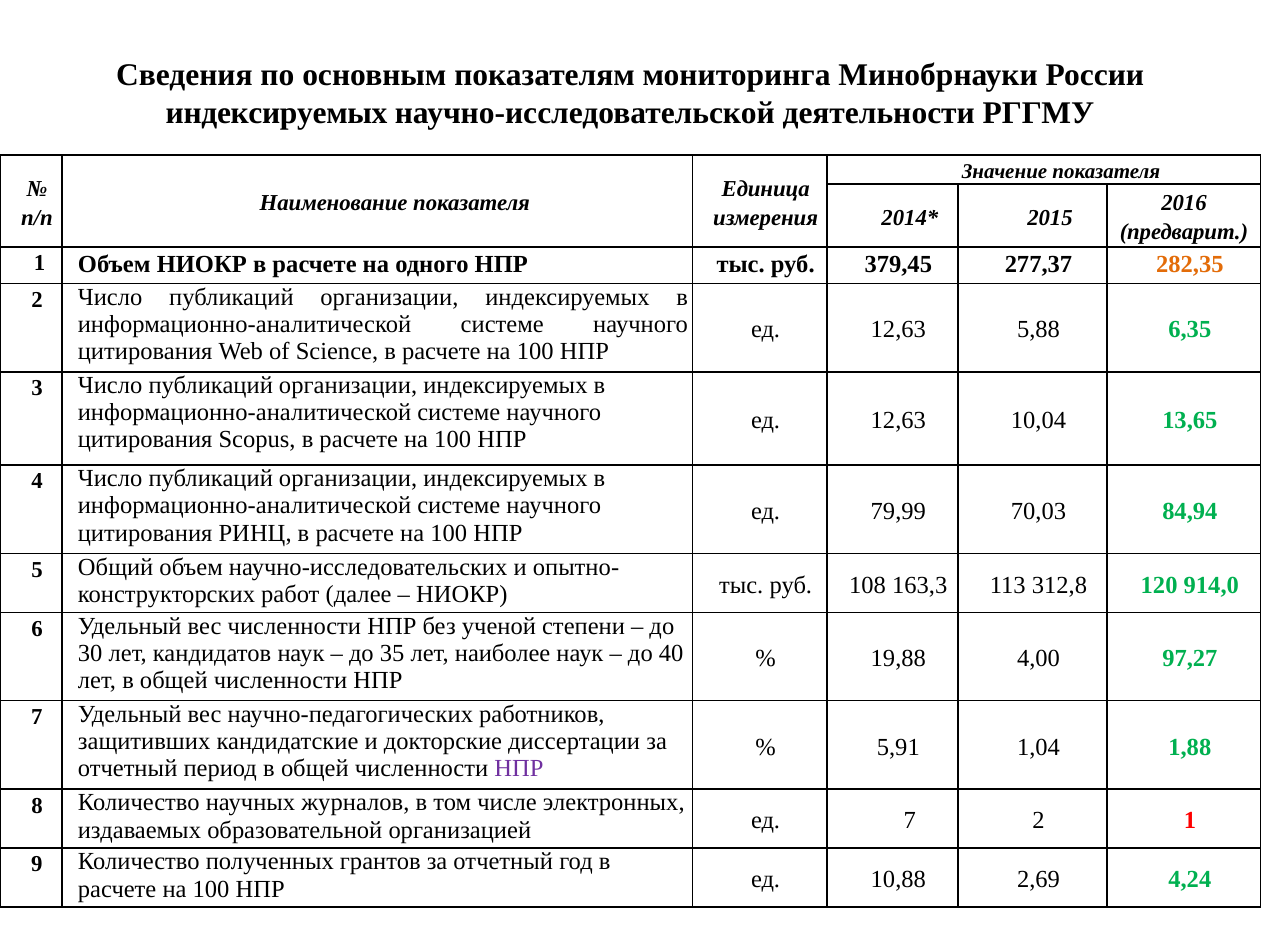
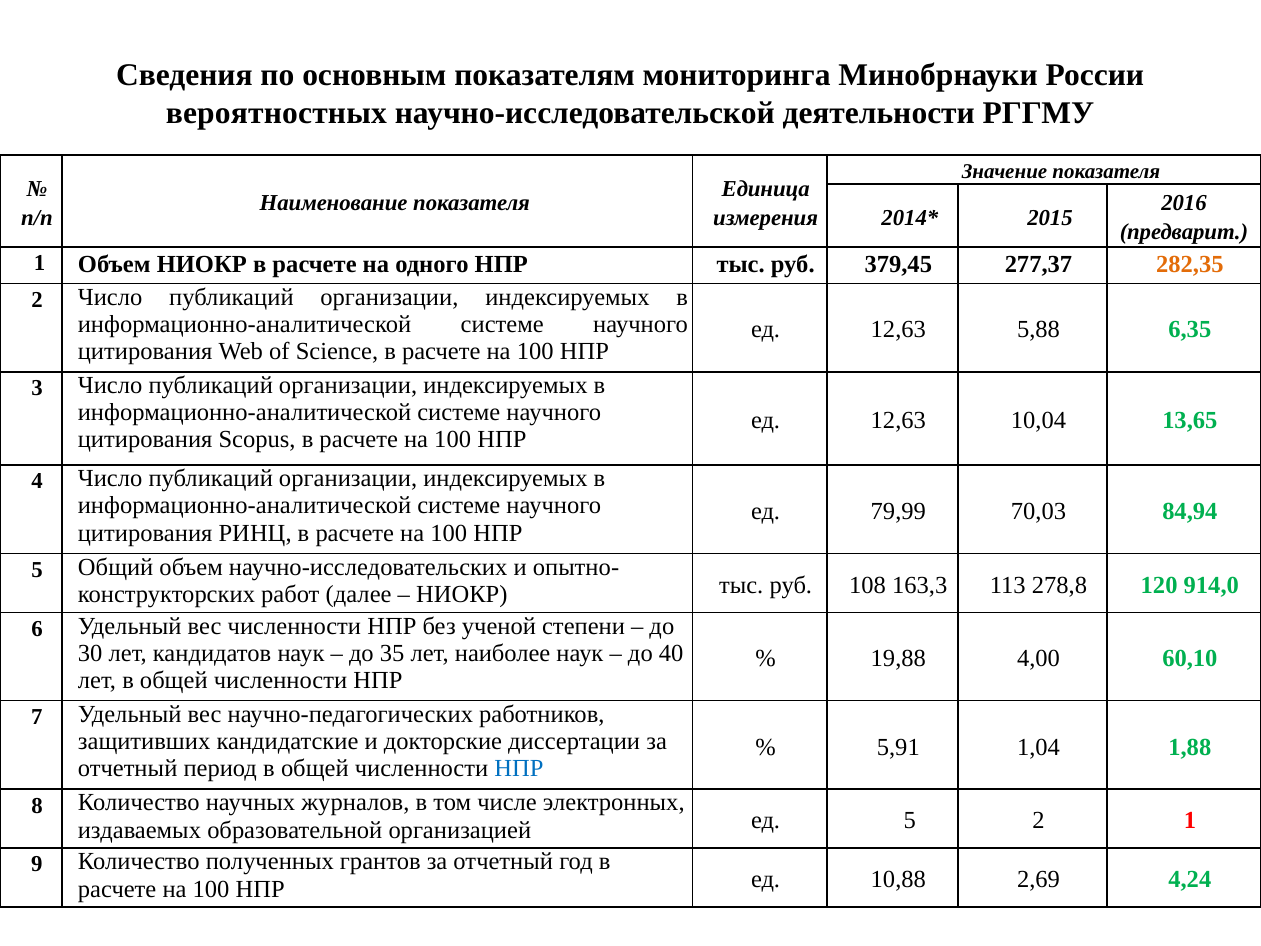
индексируемых at (277, 113): индексируемых -> вероятностных
312,8: 312,8 -> 278,8
97,27: 97,27 -> 60,10
НПР at (519, 769) colour: purple -> blue
ед 7: 7 -> 5
